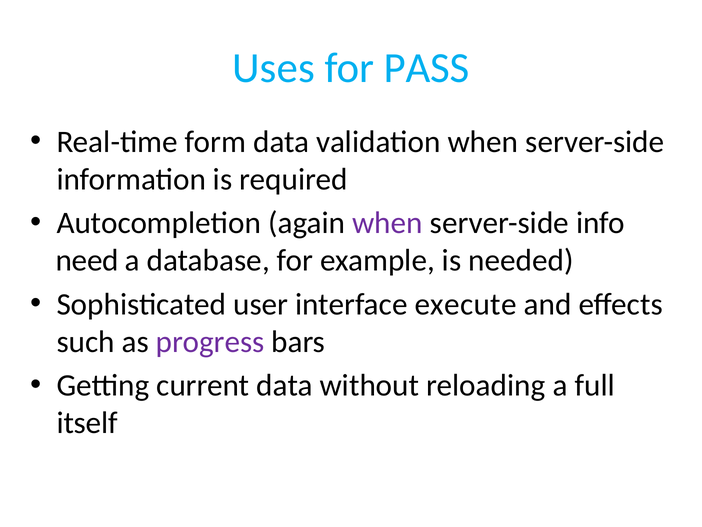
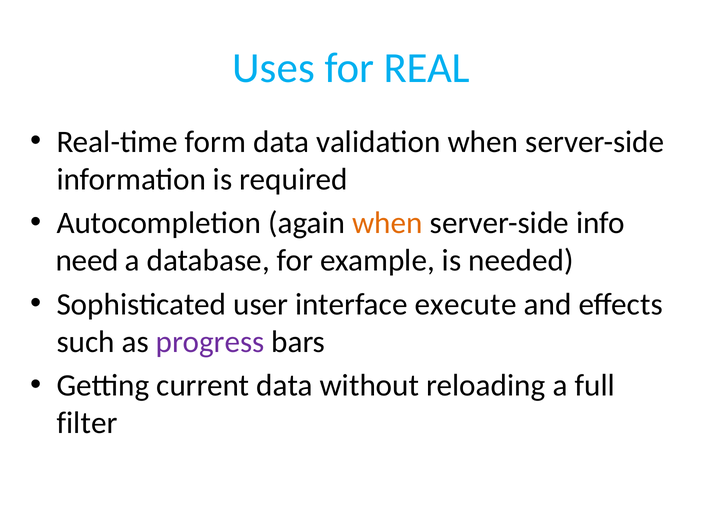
PASS: PASS -> REAL
when at (387, 223) colour: purple -> orange
itself: itself -> filter
